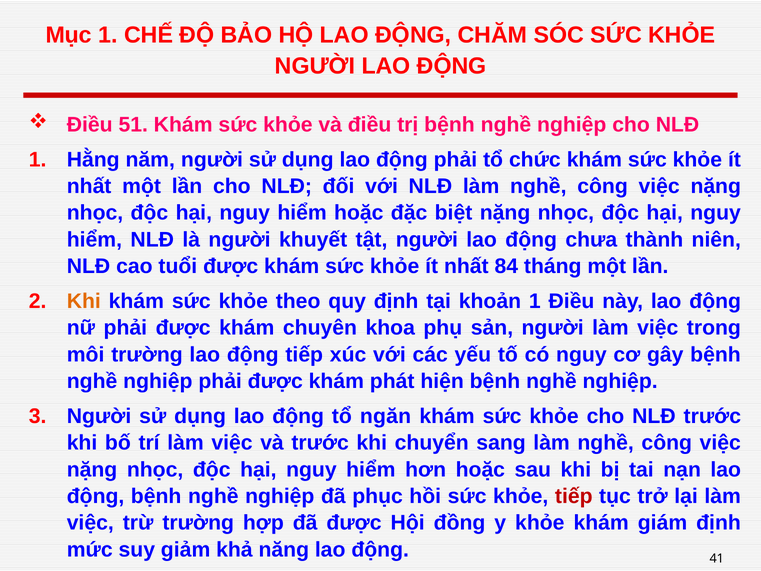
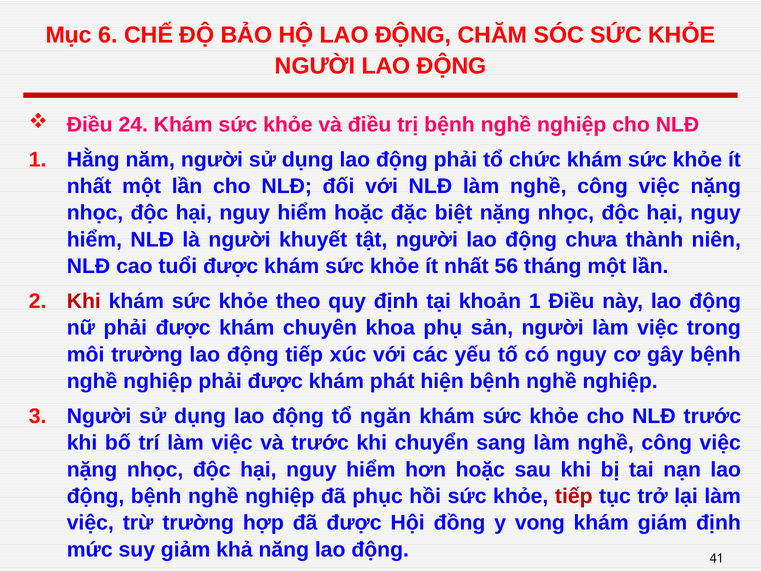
Mục 1: 1 -> 6
51: 51 -> 24
84: 84 -> 56
Khi at (84, 301) colour: orange -> red
y khỏe: khỏe -> vong
